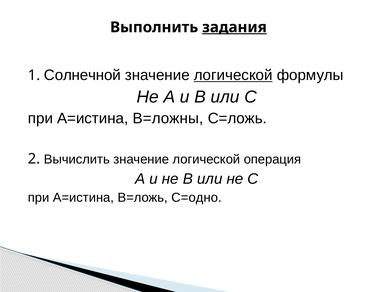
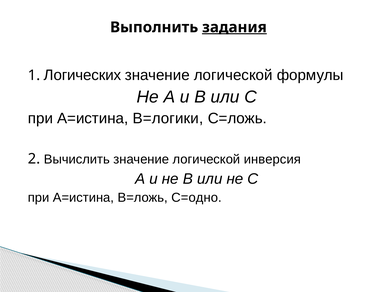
Солнечной: Солнечной -> Логических
логической at (233, 75) underline: present -> none
В=ложны: В=ложны -> В=логики
операция: операция -> инверсия
